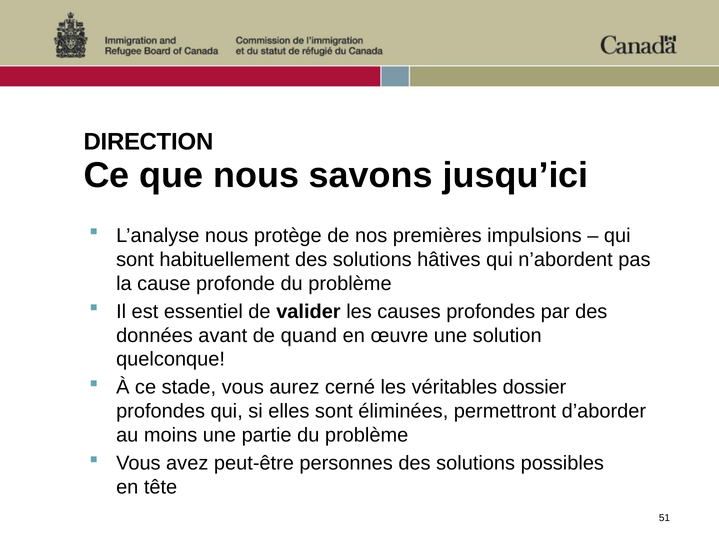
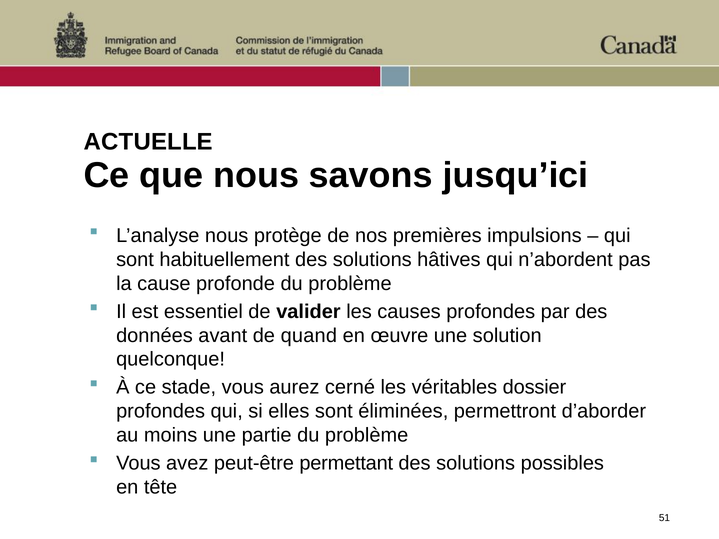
DIRECTION: DIRECTION -> ACTUELLE
personnes: personnes -> permettant
